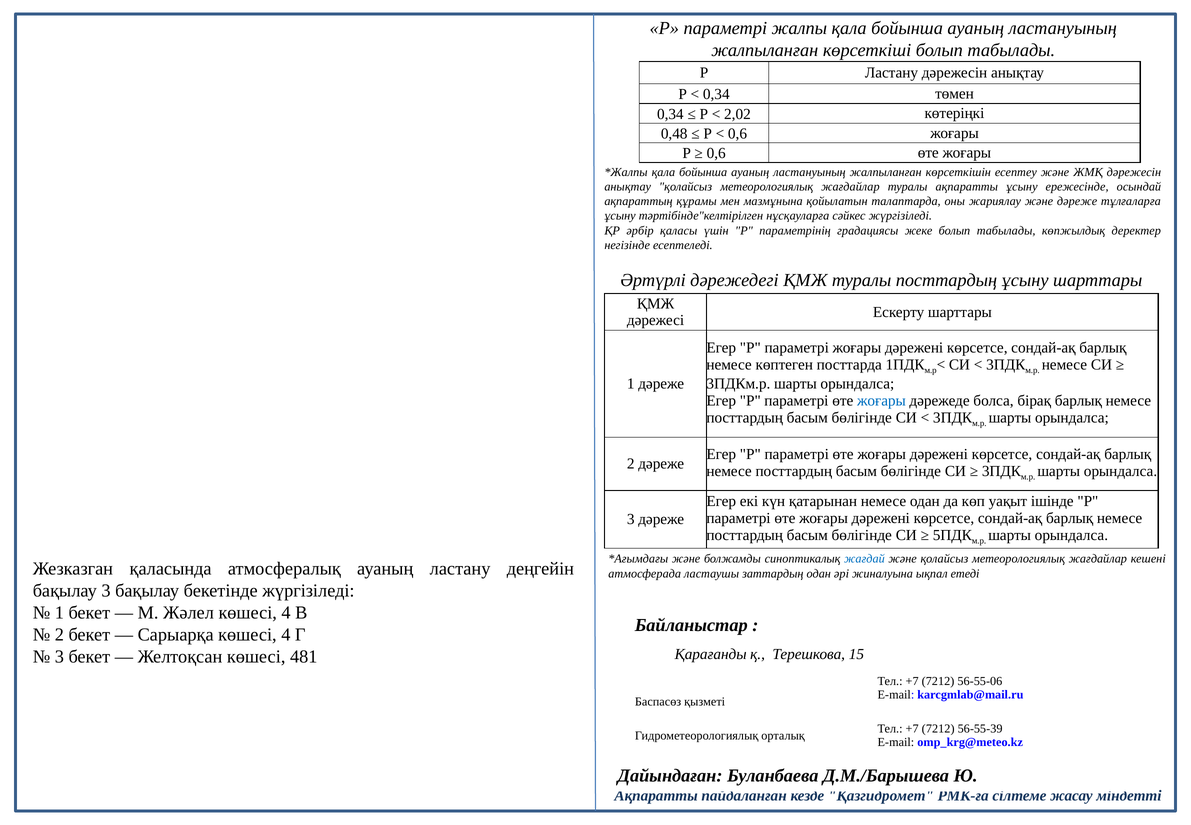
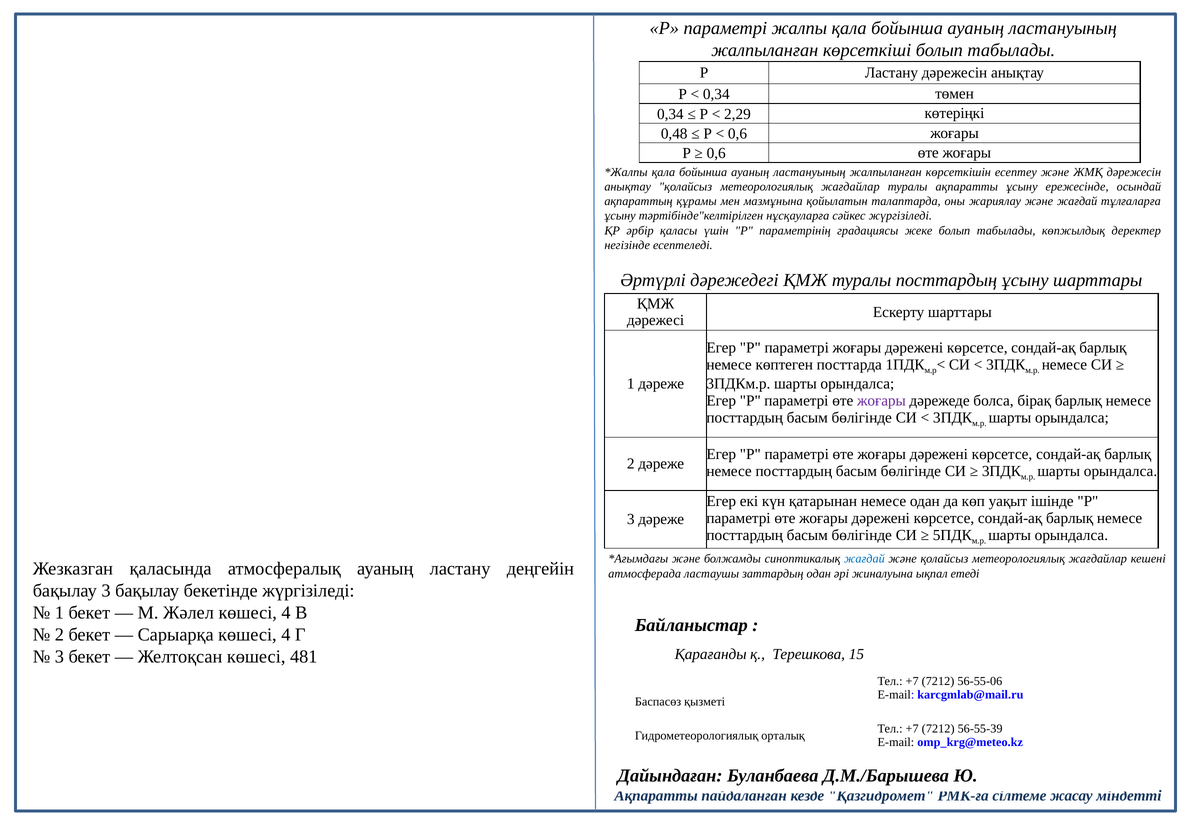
2,02: 2,02 -> 2,29
және дәреже: дәреже -> жағдай
жоғары at (881, 400) colour: blue -> purple
